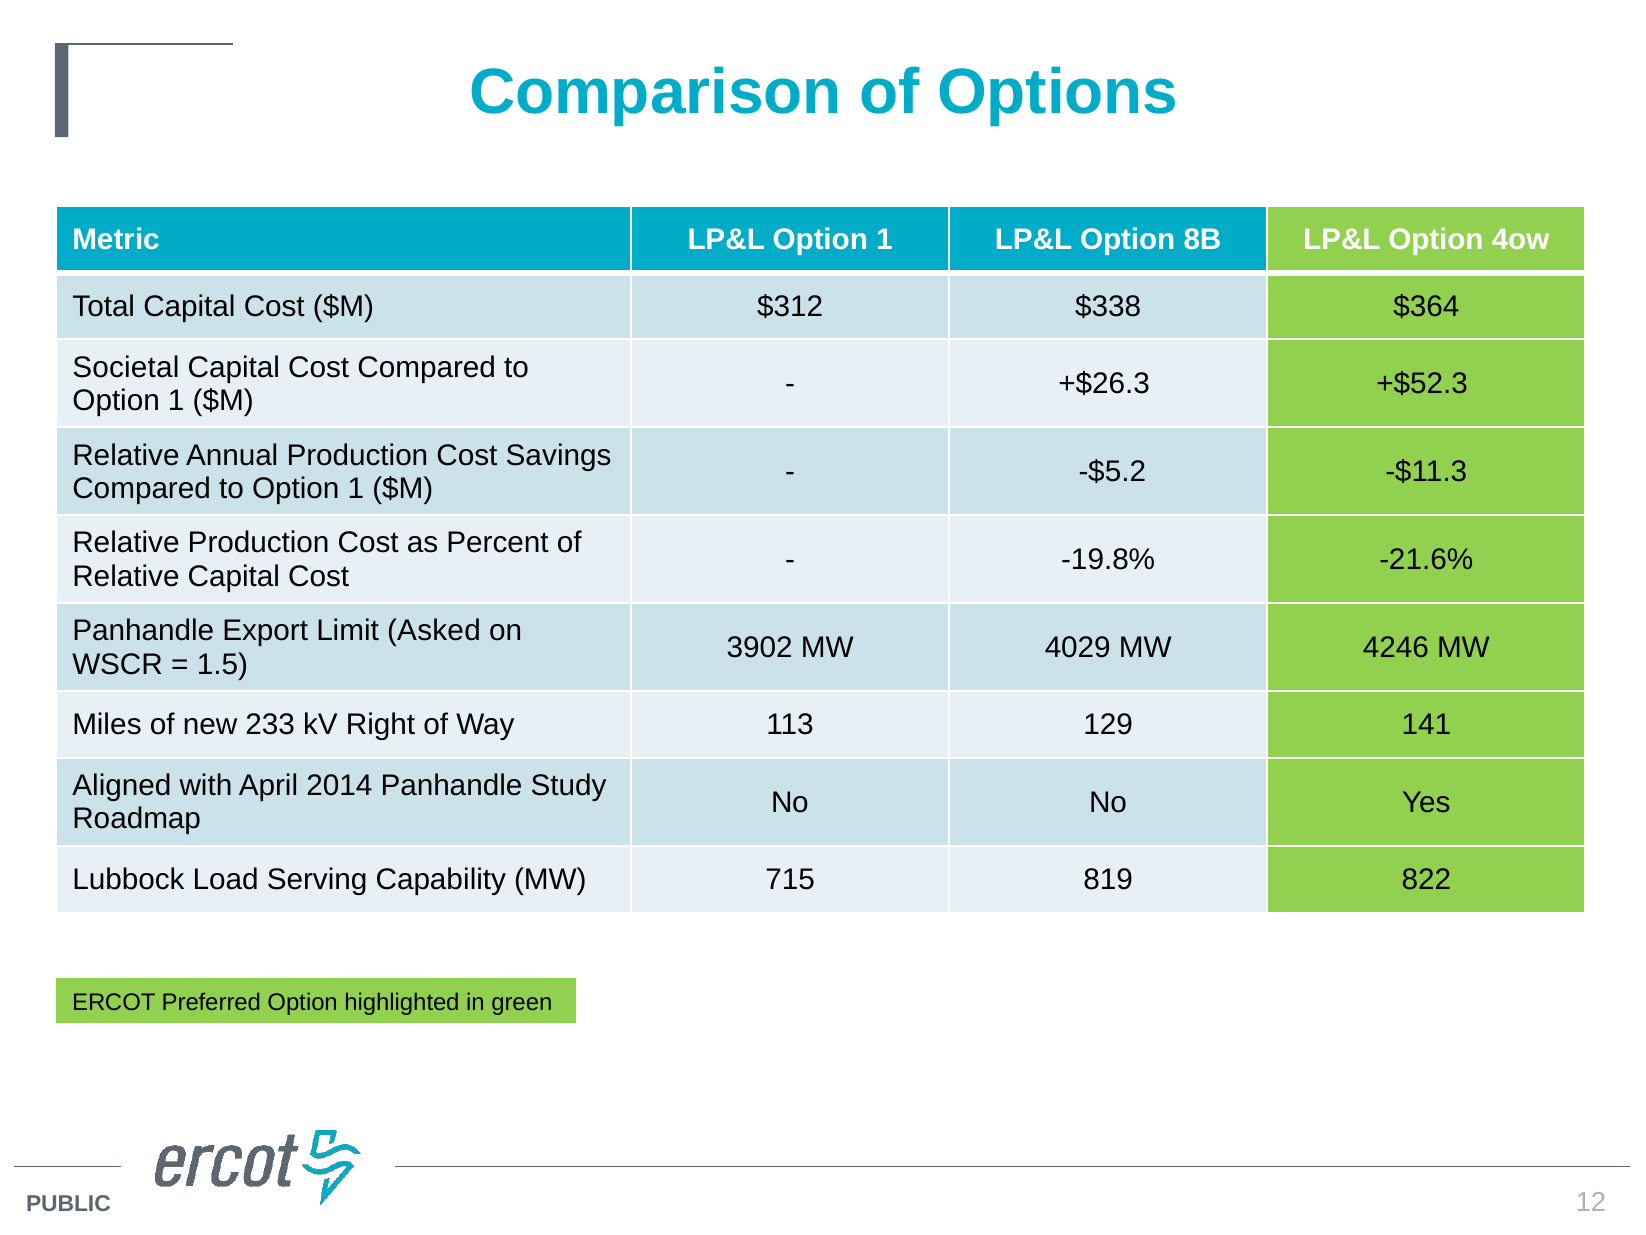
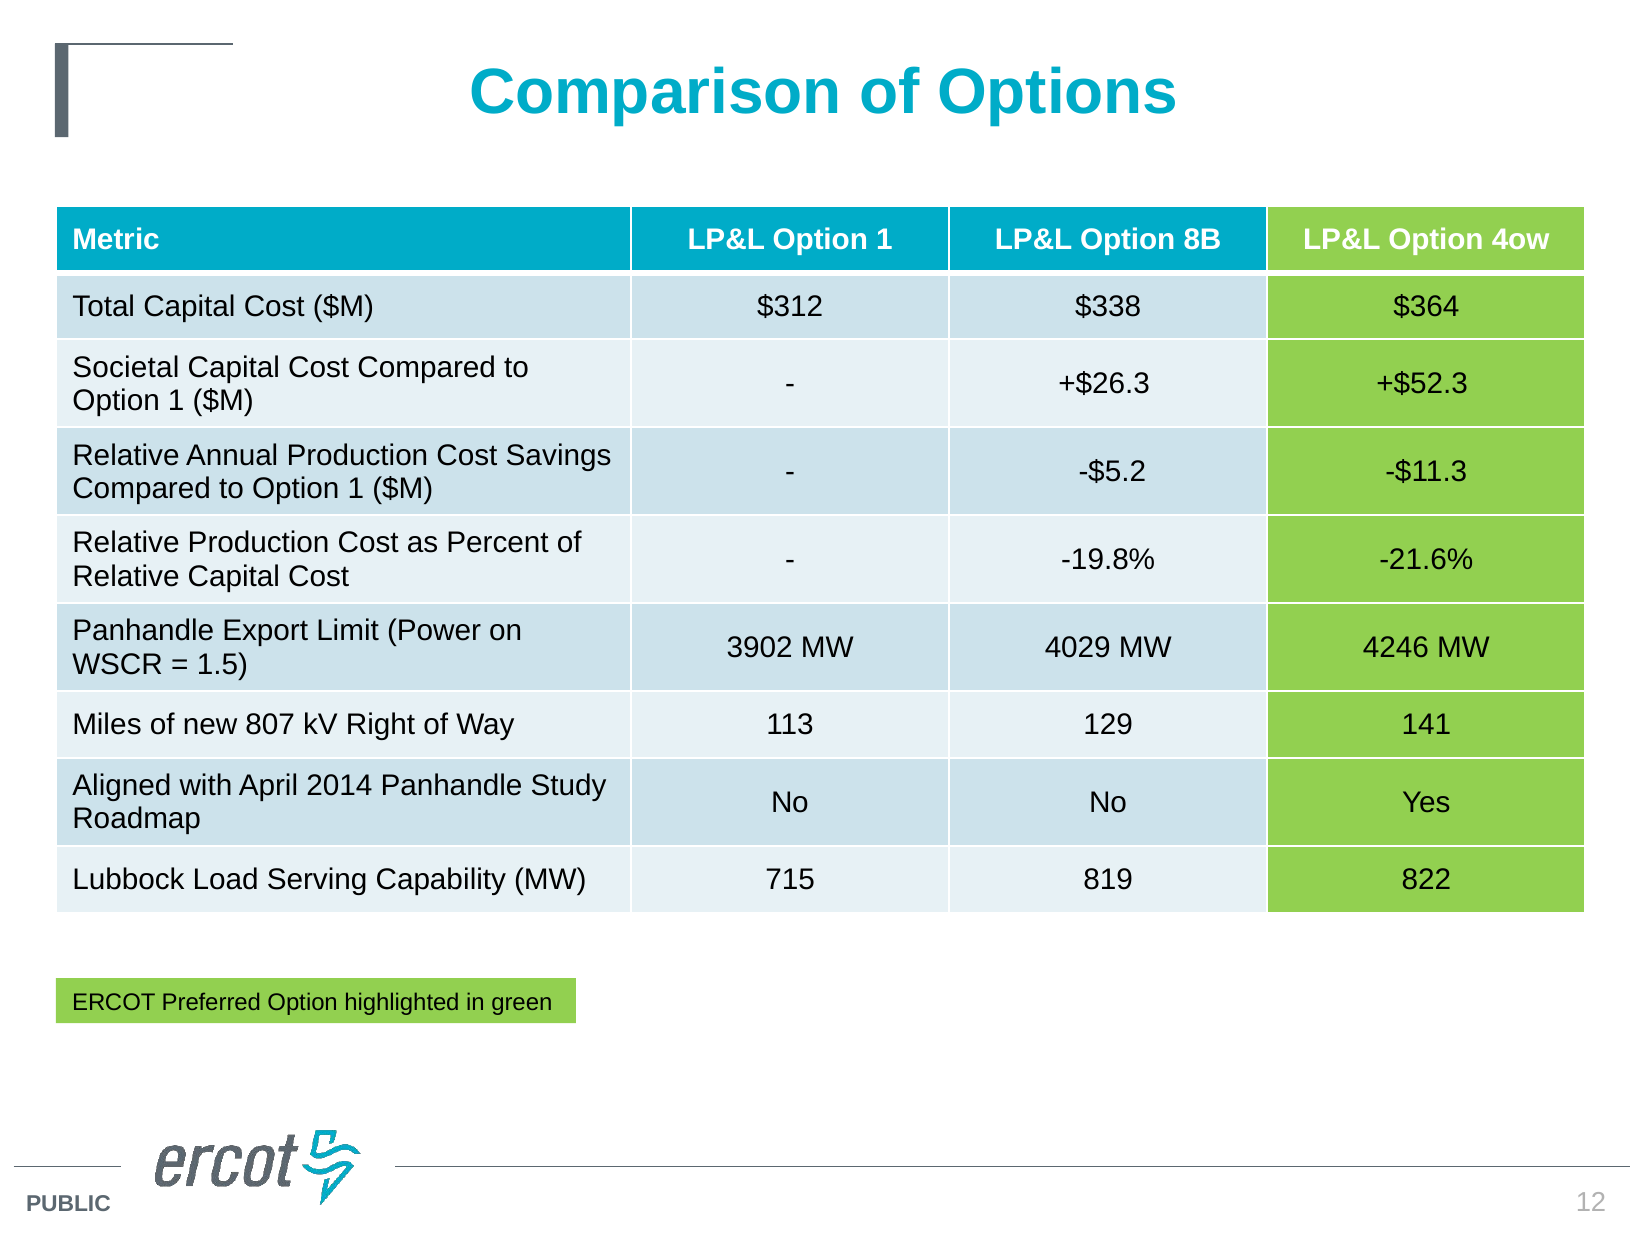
Asked: Asked -> Power
233: 233 -> 807
